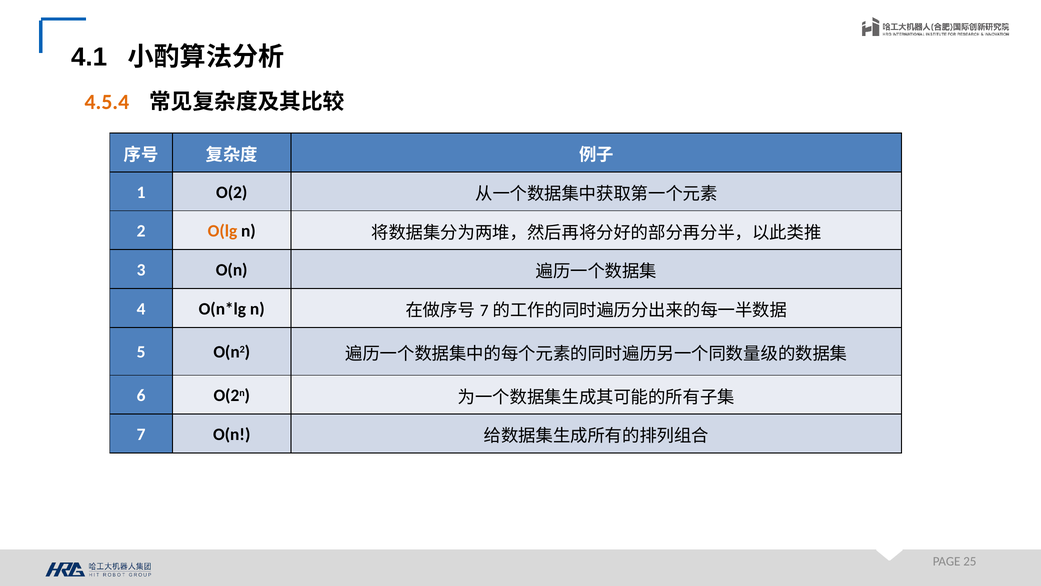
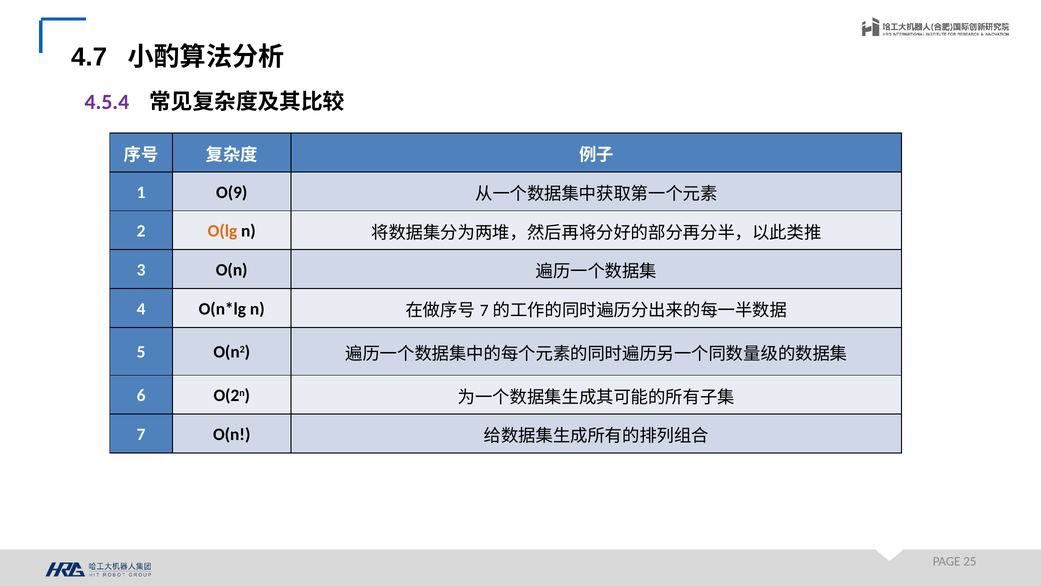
4.1: 4.1 -> 4.7
4.5.4 colour: orange -> purple
O(2: O(2 -> O(9
